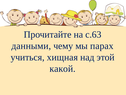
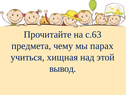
данными: данными -> предмета
какой: какой -> вывод
